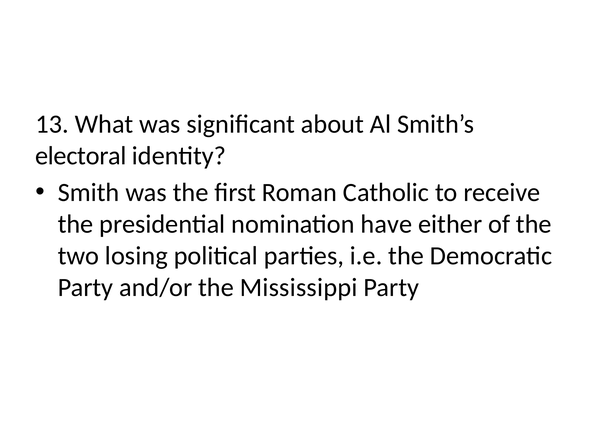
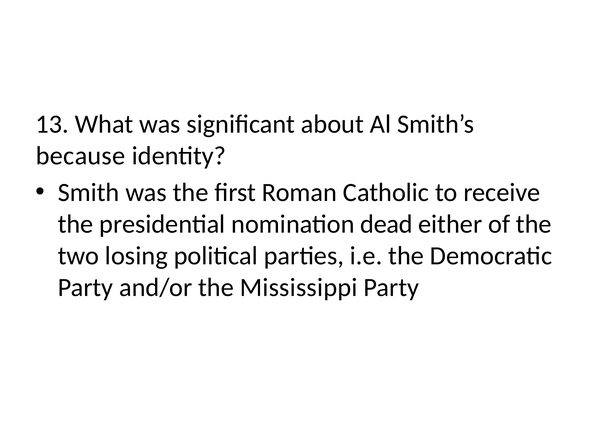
electoral: electoral -> because
have: have -> dead
